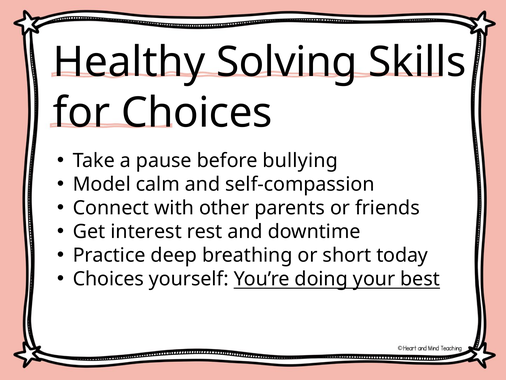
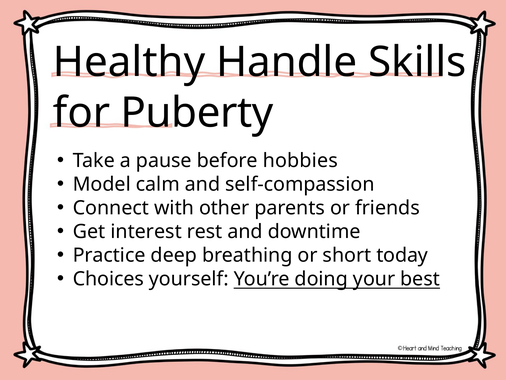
Solving: Solving -> Handle
for Choices: Choices -> Puberty
bullying: bullying -> hobbies
